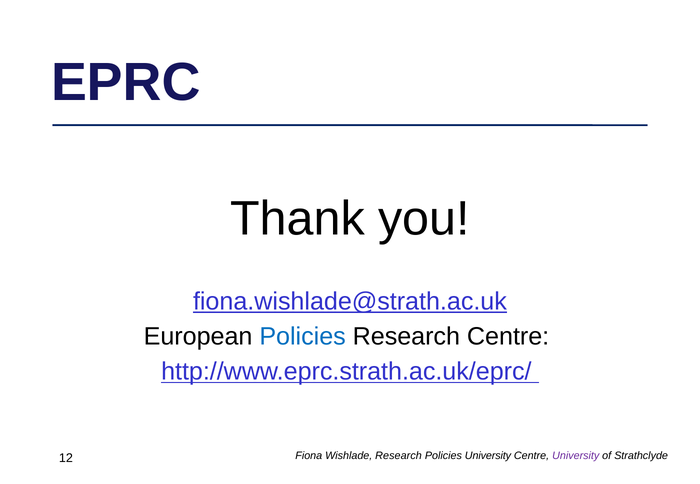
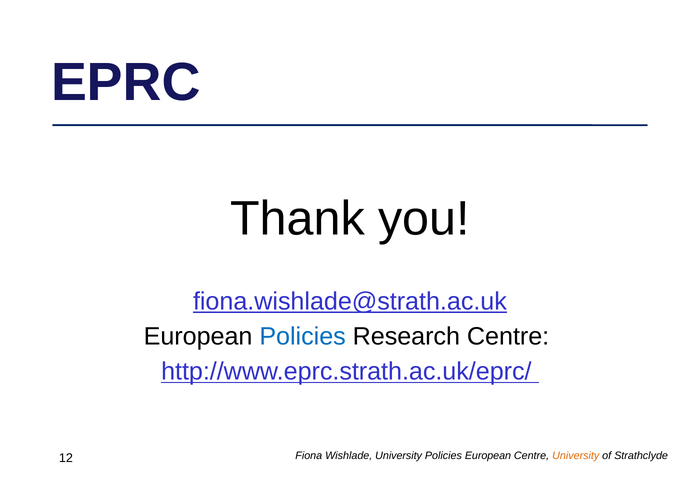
Wishlade Research: Research -> University
Policies University: University -> European
University at (576, 456) colour: purple -> orange
